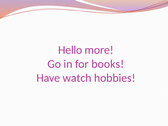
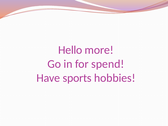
books: books -> spend
watch: watch -> sports
